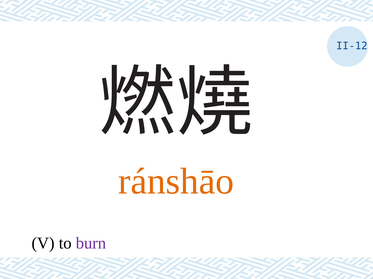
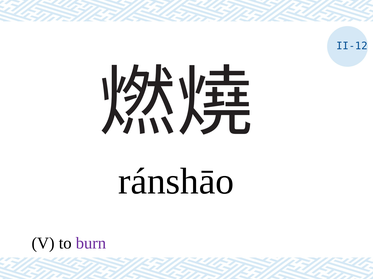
ránshāo colour: orange -> black
